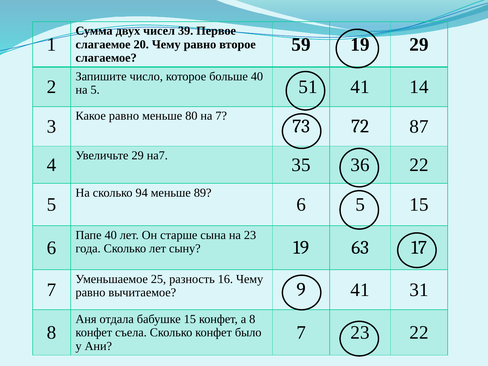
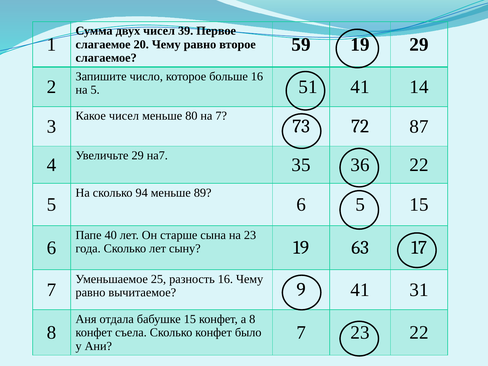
больше 40: 40 -> 16
Какое равно: равно -> чисел
